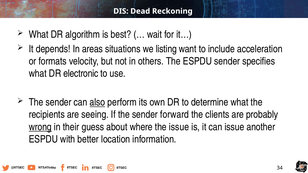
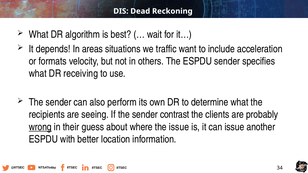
listing: listing -> traffic
electronic: electronic -> receiving
also underline: present -> none
forward: forward -> contrast
